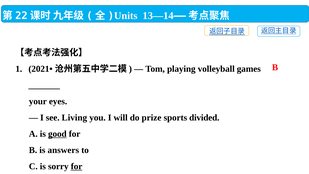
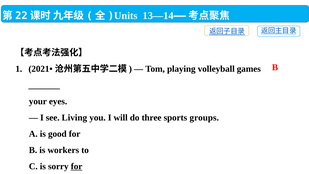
prize: prize -> three
divided: divided -> groups
good underline: present -> none
answers: answers -> workers
